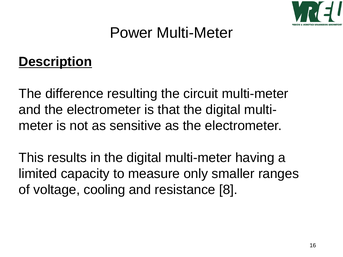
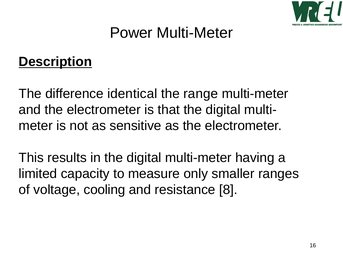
resulting: resulting -> identical
circuit: circuit -> range
